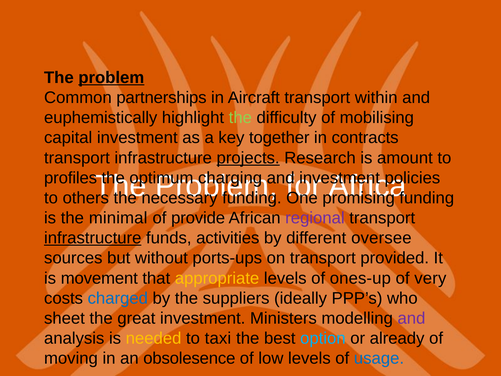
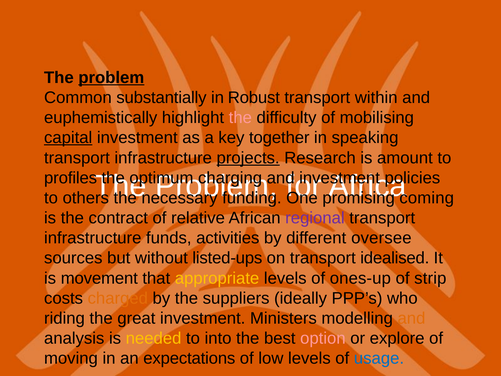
partnerships: partnerships -> substantially
Aircraft: Aircraft -> Robust
the at (240, 118) colour: light green -> pink
capital underline: none -> present
contracts: contracts -> speaking
funding at (427, 198): funding -> coming
minimal: minimal -> contract
provide: provide -> relative
infrastructure at (93, 238) underline: present -> none
ports-ups: ports-ups -> listed-ups
provided: provided -> idealised
very: very -> strip
charged colour: blue -> orange
sheet: sheet -> riding
and at (411, 318) colour: purple -> orange
taxi: taxi -> into
option colour: light blue -> pink
already: already -> explore
obsolesence: obsolesence -> expectations
